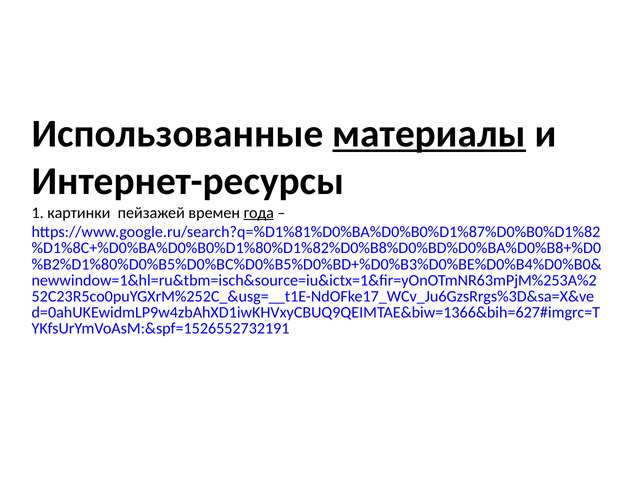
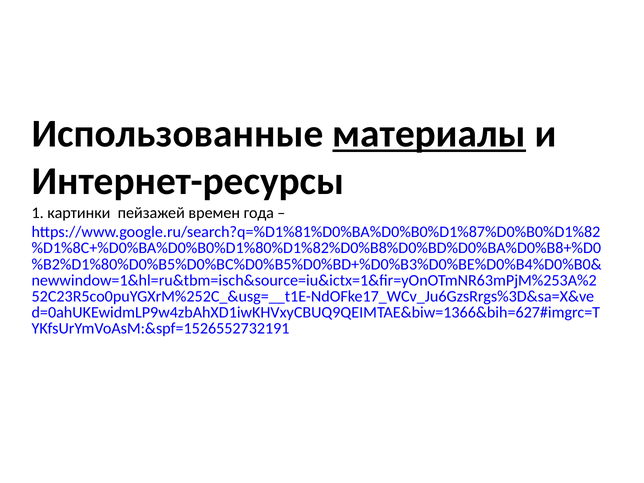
года underline: present -> none
